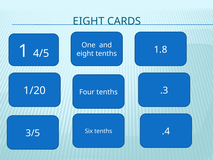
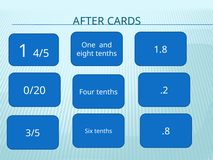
EIGHT at (89, 21): EIGHT -> AFTER
1/20: 1/20 -> 0/20
.3: .3 -> .2
.4: .4 -> .8
